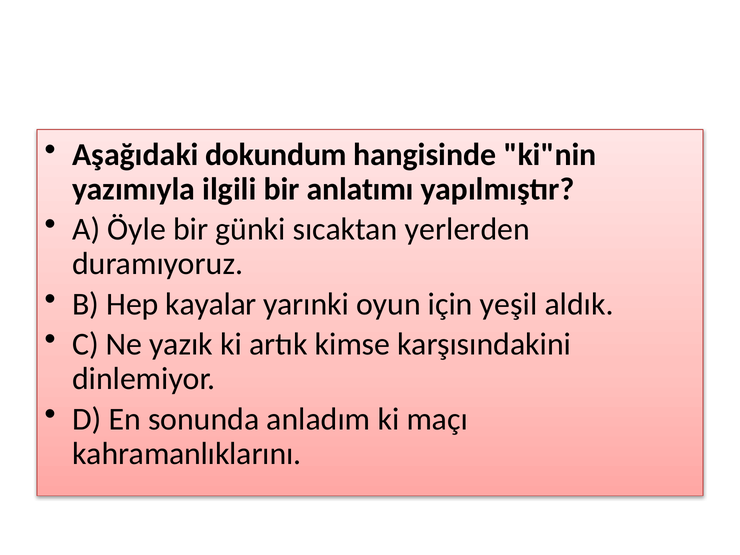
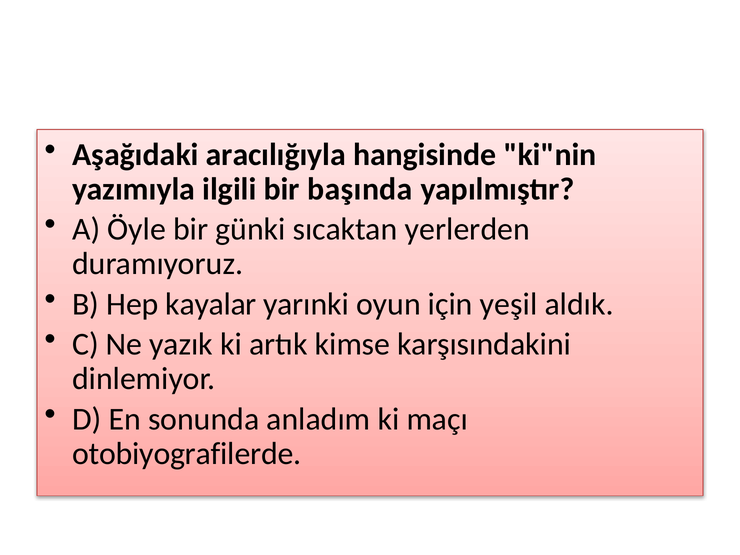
dokundum: dokundum -> aracılığıyla
anlatımı: anlatımı -> başında
kahramanlıklarını: kahramanlıklarını -> otobiyografilerde
